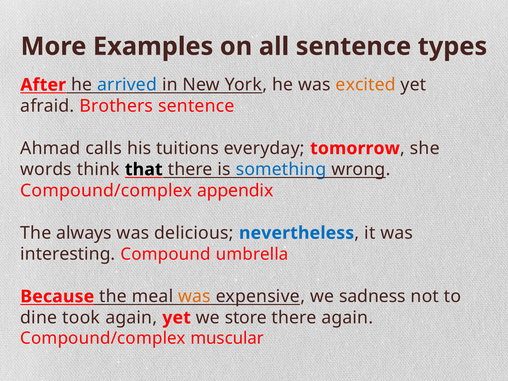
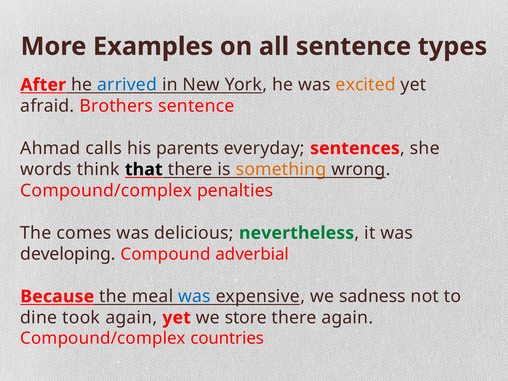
tuitions: tuitions -> parents
tomorrow: tomorrow -> sentences
something colour: blue -> orange
appendix: appendix -> penalties
always: always -> comes
nevertheless colour: blue -> green
interesting: interesting -> developing
umbrella: umbrella -> adverbial
was at (194, 296) colour: orange -> blue
muscular: muscular -> countries
